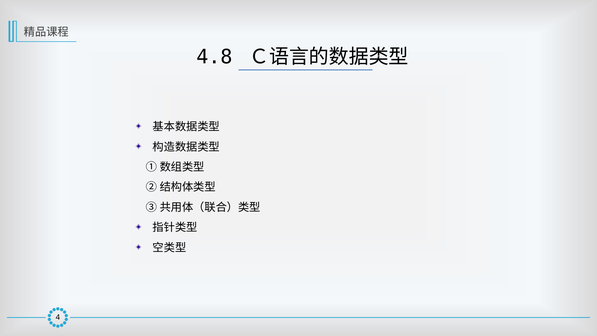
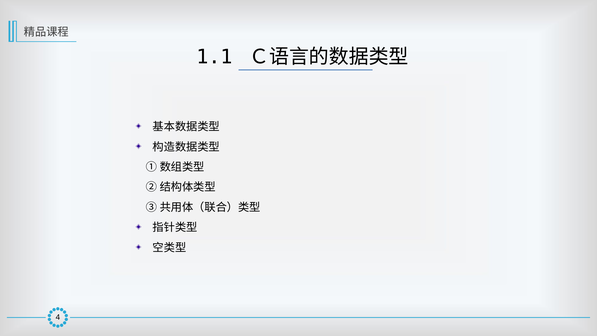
4.8: 4.8 -> 1.1
